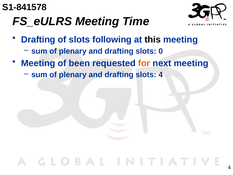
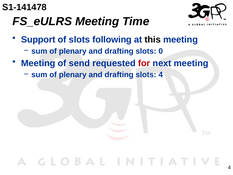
S1-841578: S1-841578 -> S1-141478
Drafting at (38, 40): Drafting -> Support
been: been -> send
for colour: orange -> red
